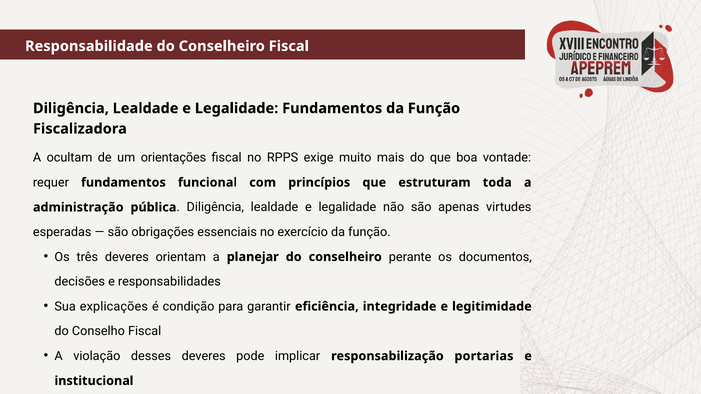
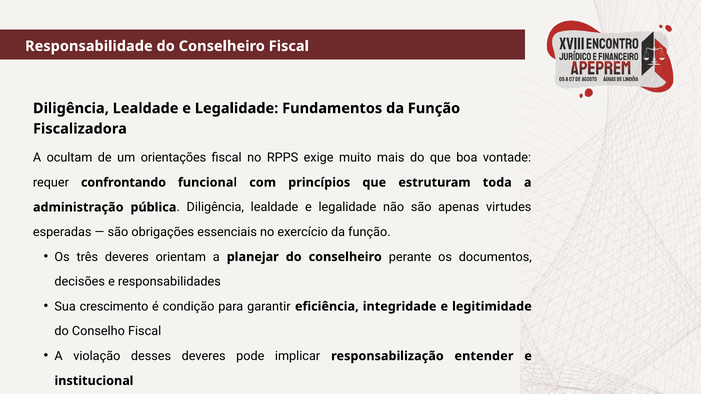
requer fundamentos: fundamentos -> confrontando
explicações: explicações -> crescimento
portarias: portarias -> entender
